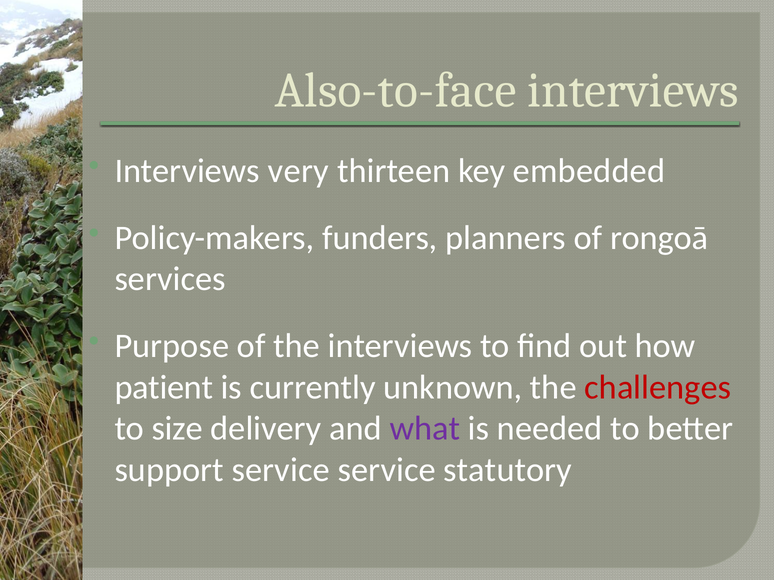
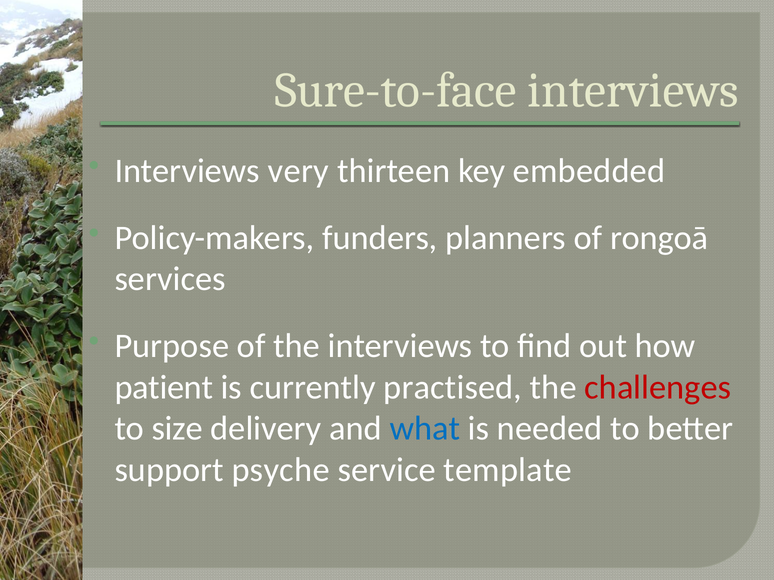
Also-to-face: Also-to-face -> Sure-to-face
unknown: unknown -> practised
what colour: purple -> blue
support service: service -> psyche
statutory: statutory -> template
